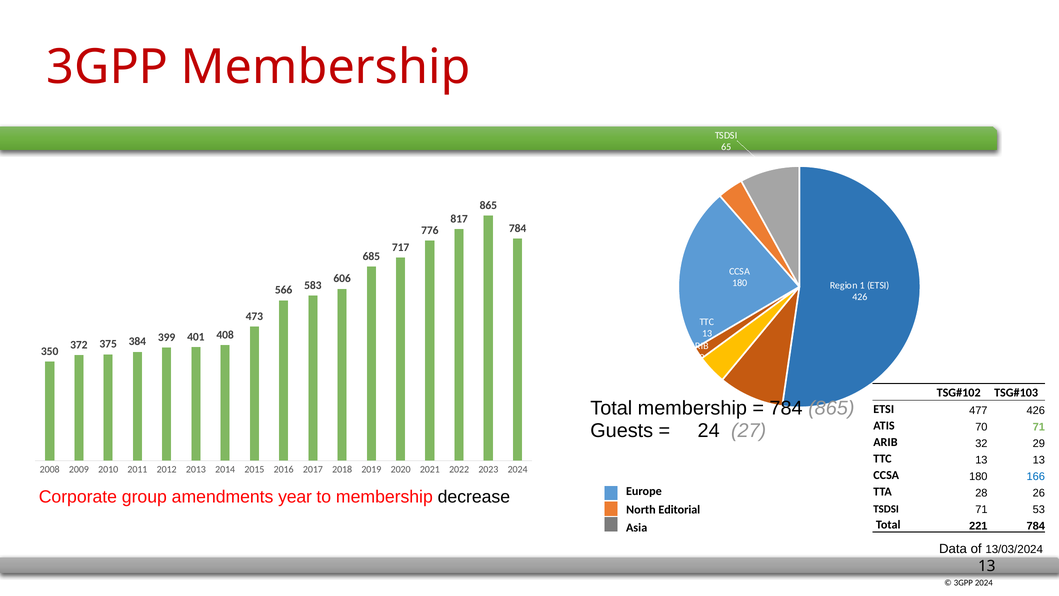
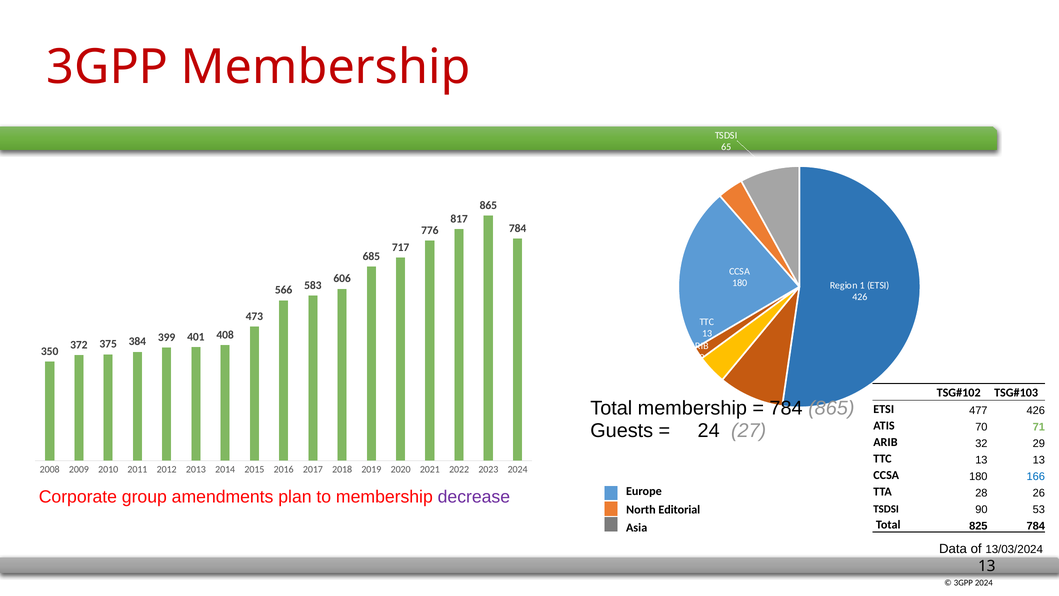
year: year -> plan
decrease colour: black -> purple
TSDSI 71: 71 -> 90
221: 221 -> 825
